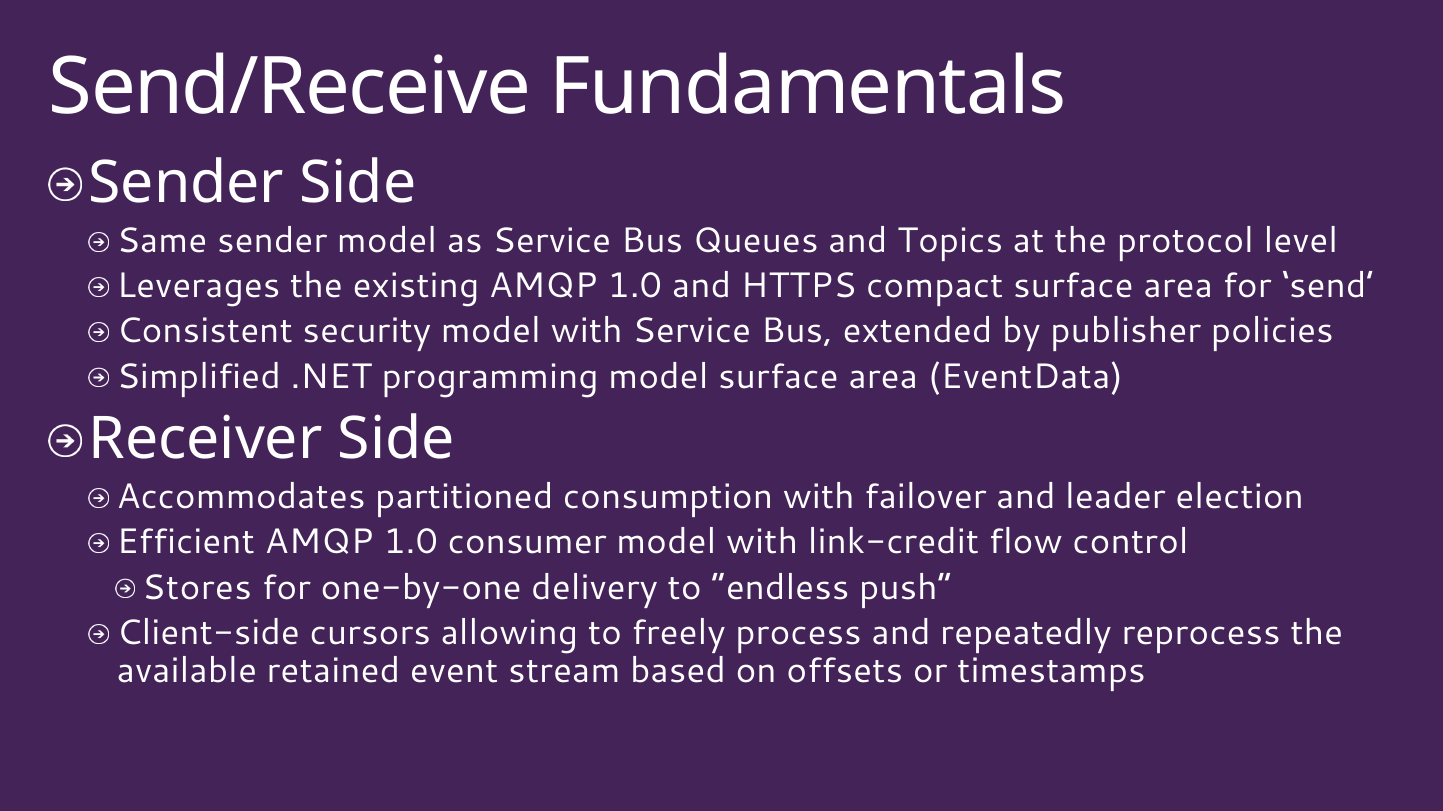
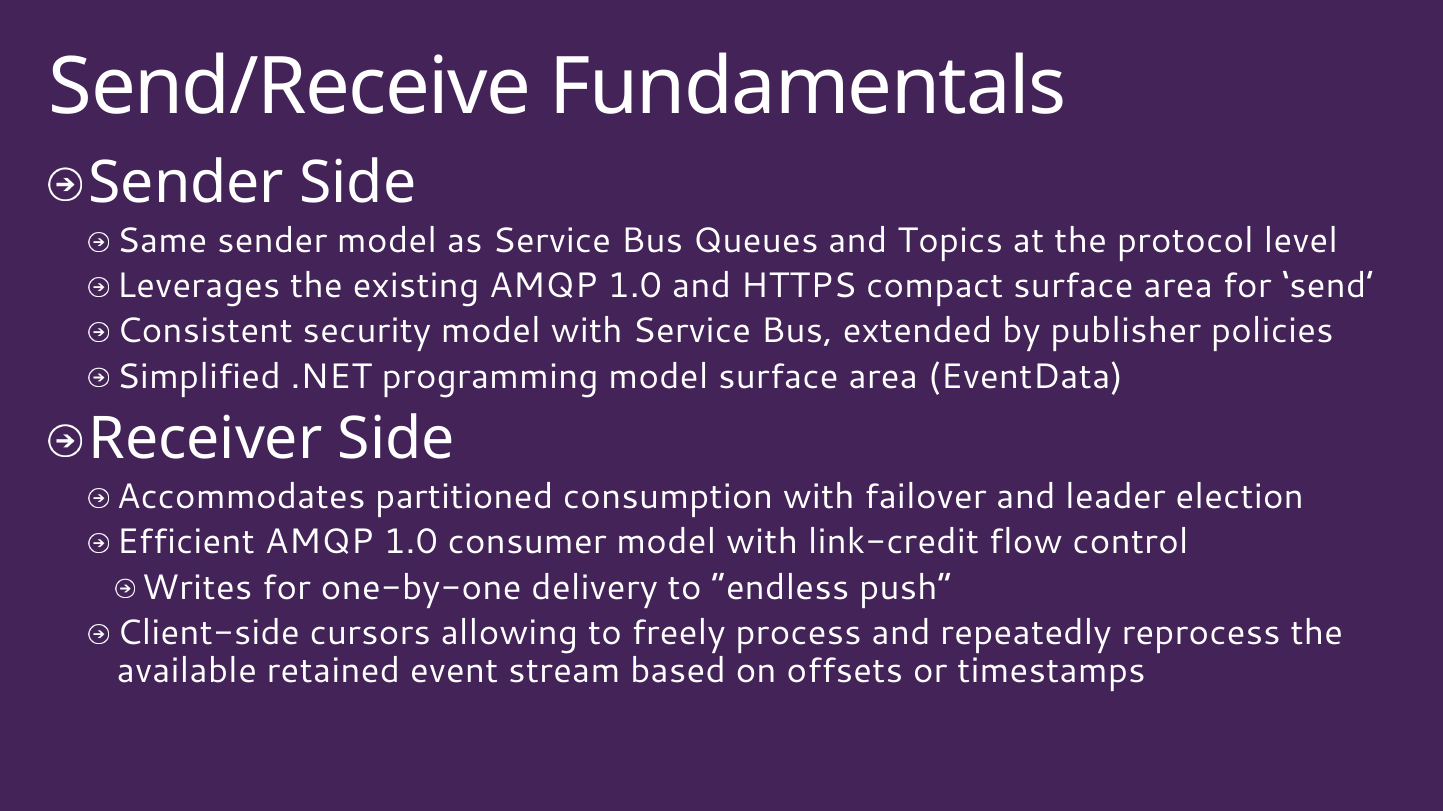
Stores: Stores -> Writes
